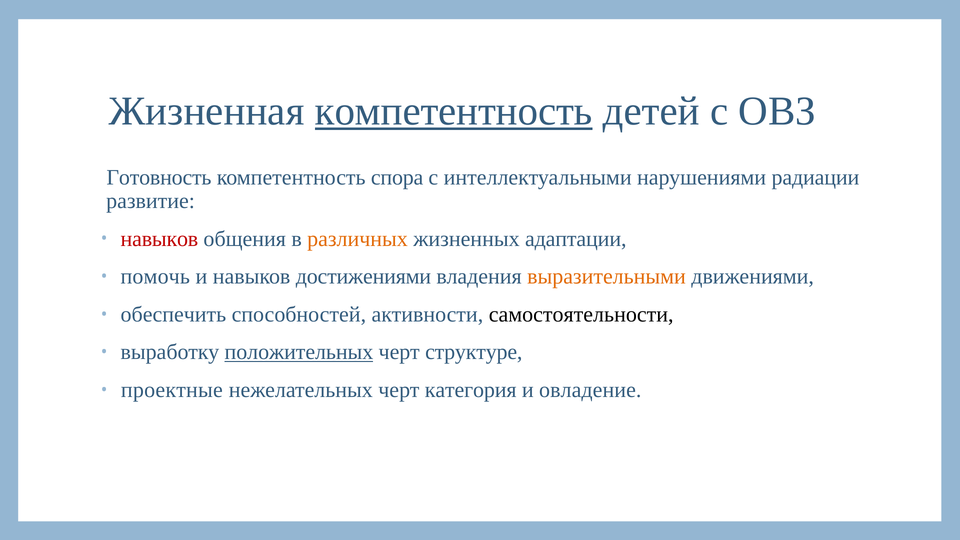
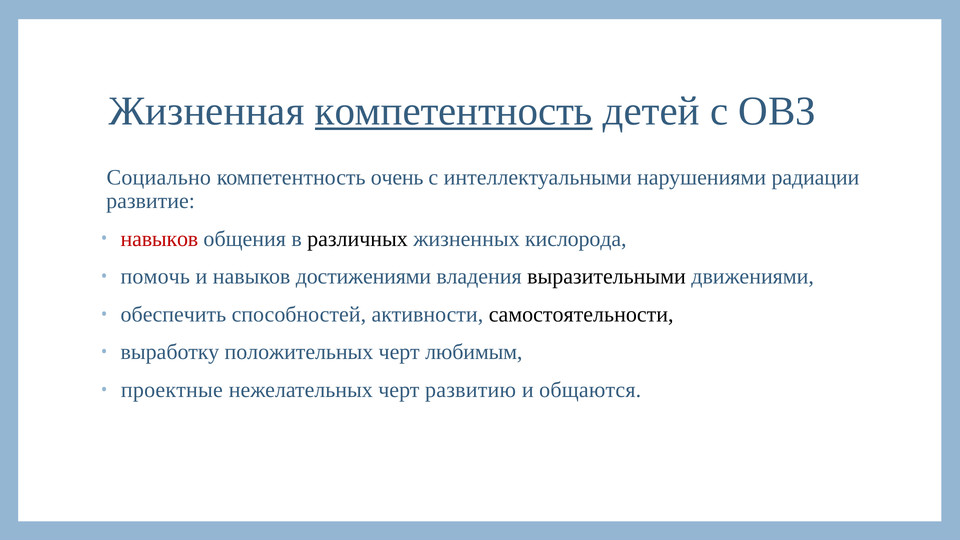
Готовность: Готовность -> Социально
спора: спора -> очень
различных colour: orange -> black
адаптации: адаптации -> кислорода
выразительными colour: orange -> black
положительных underline: present -> none
структуре: структуре -> любимым
категория: категория -> развитию
овладение: овладение -> общаются
